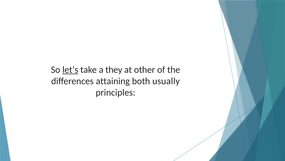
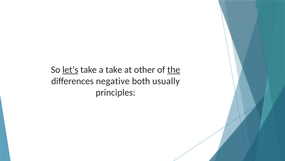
a they: they -> take
the underline: none -> present
attaining: attaining -> negative
